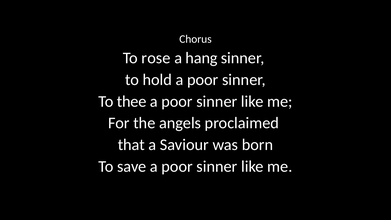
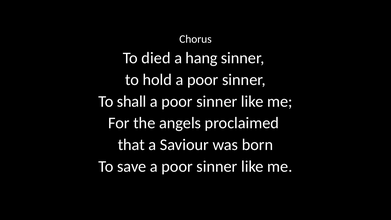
rose: rose -> died
thee: thee -> shall
